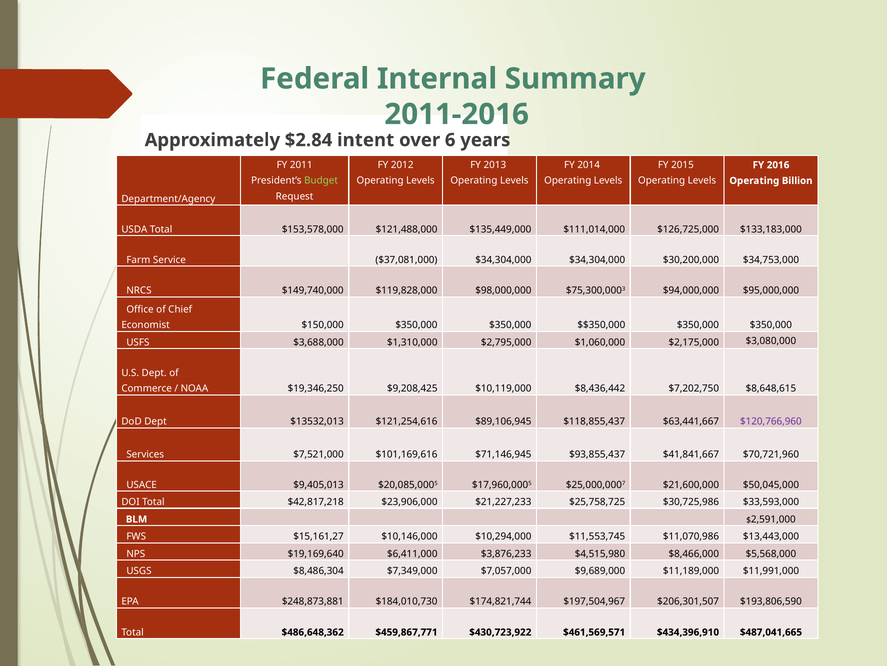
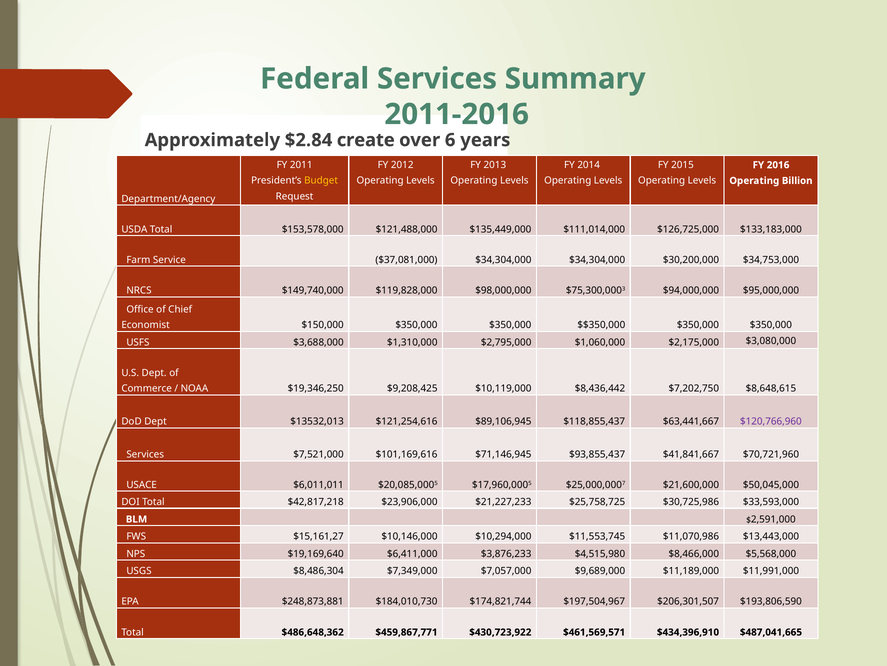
Federal Internal: Internal -> Services
intent: intent -> create
Budget colour: light green -> yellow
$9,405,013: $9,405,013 -> $6,011,011
